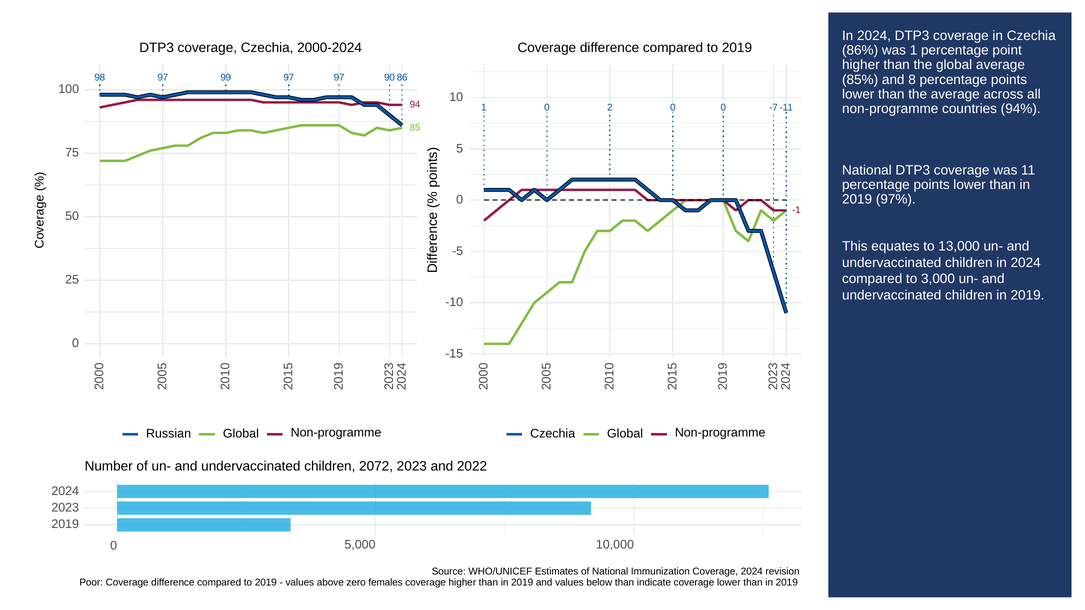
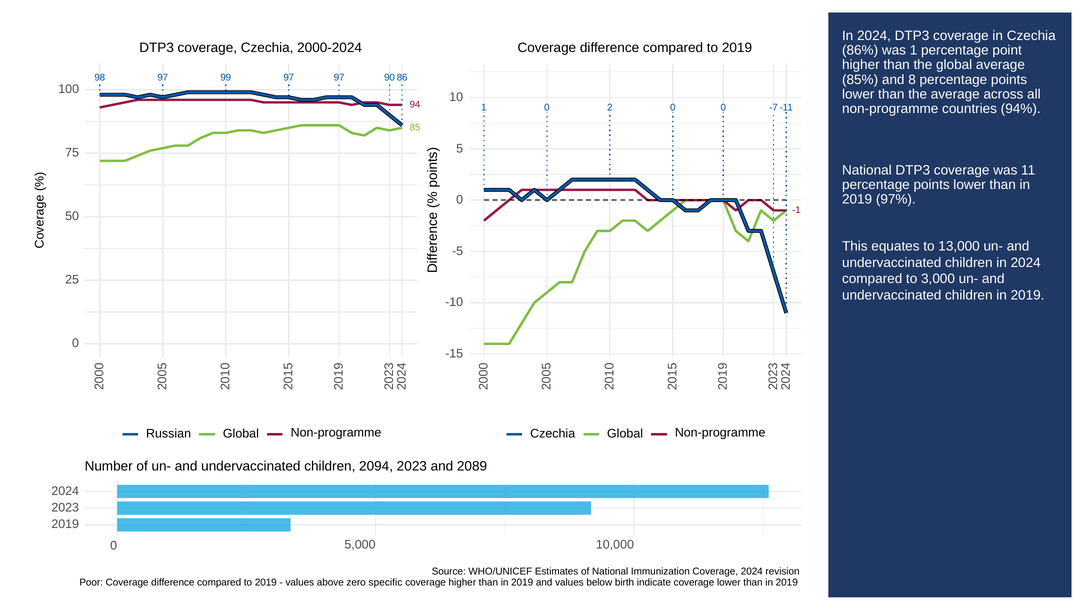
2072: 2072 -> 2094
2022: 2022 -> 2089
females: females -> specific
below than: than -> birth
